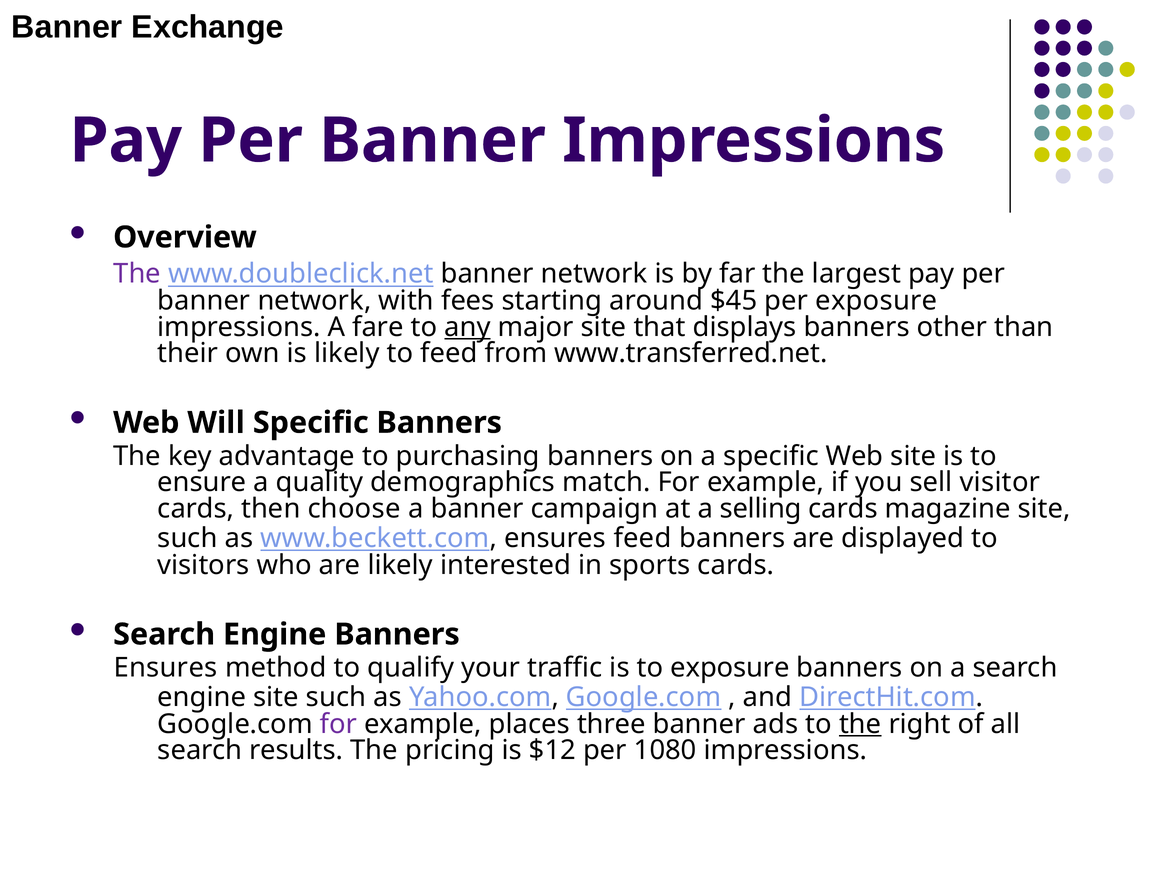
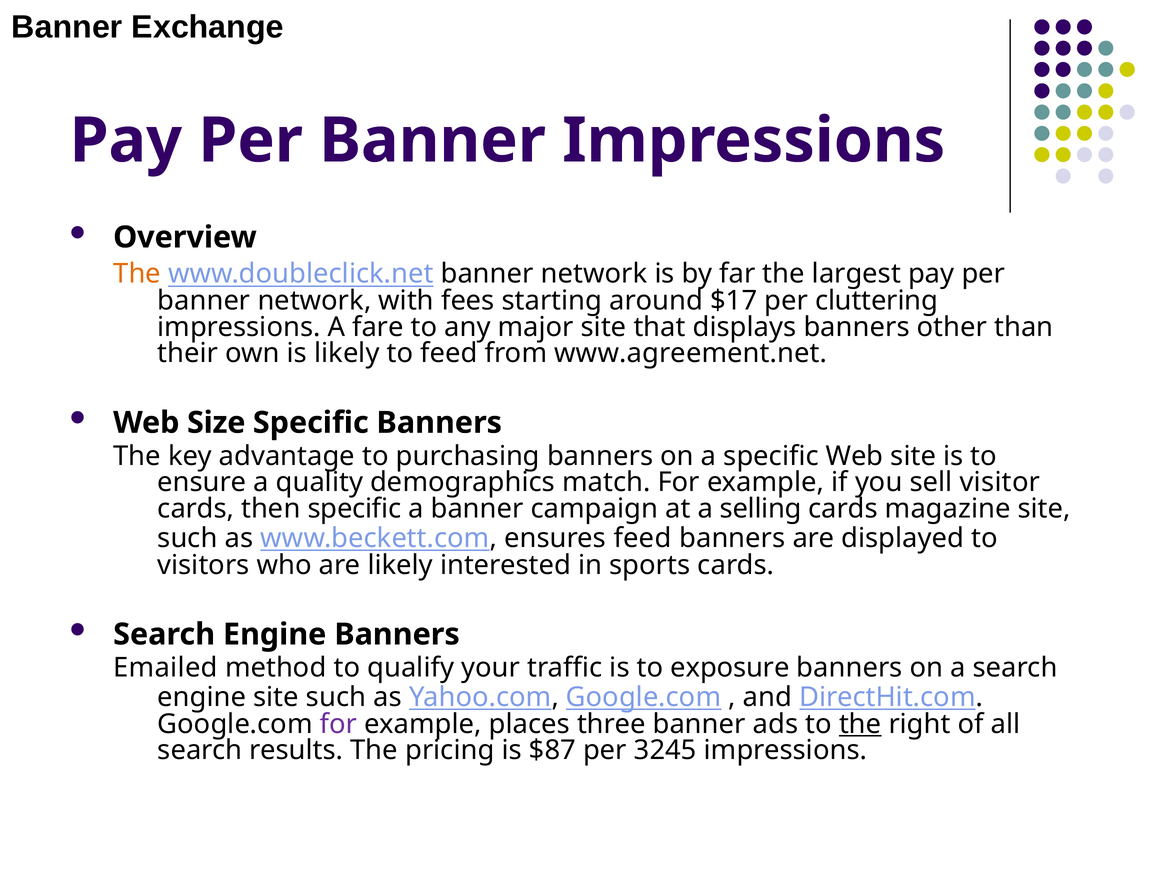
The at (137, 274) colour: purple -> orange
$45: $45 -> $17
per exposure: exposure -> cluttering
any underline: present -> none
www.transferred.net: www.transferred.net -> www.agreement.net
Will: Will -> Size
then choose: choose -> specific
Ensures at (165, 668): Ensures -> Emailed
$12: $12 -> $87
1080: 1080 -> 3245
